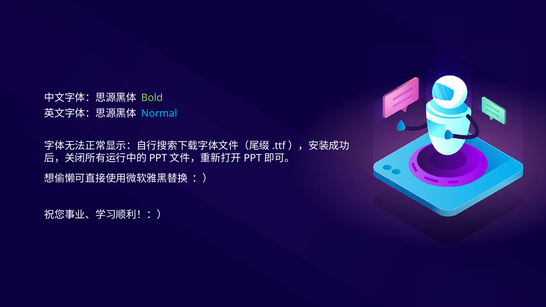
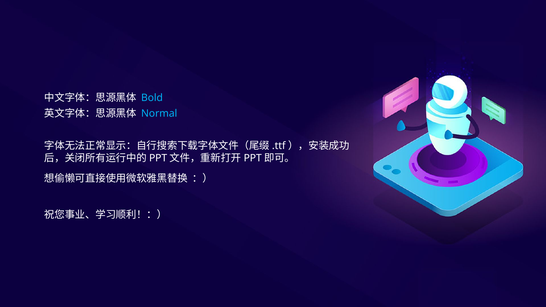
Bold colour: light green -> light blue
